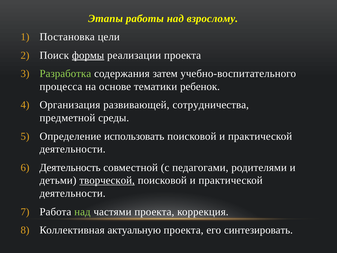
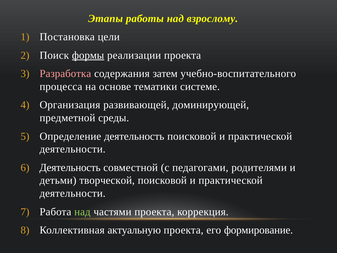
Разработка colour: light green -> pink
ребенок: ребенок -> системе
сотрудничества: сотрудничества -> доминирующей
Определение использовать: использовать -> деятельность
творческой underline: present -> none
синтезировать: синтезировать -> формирование
